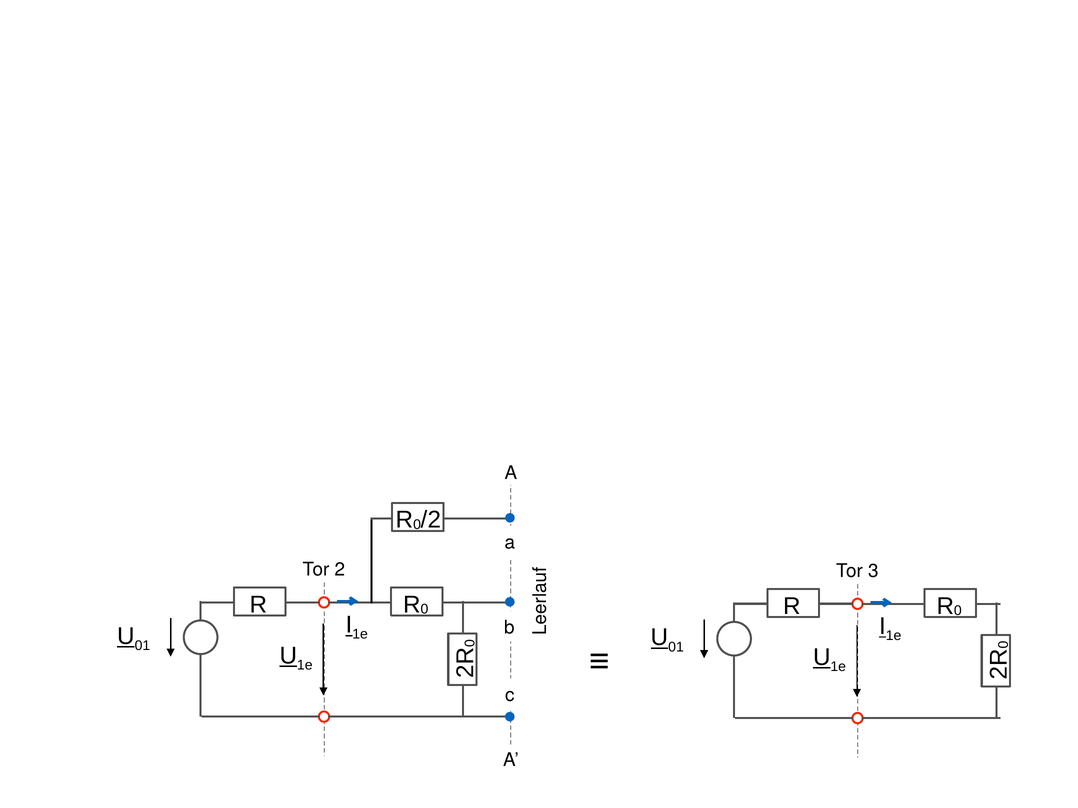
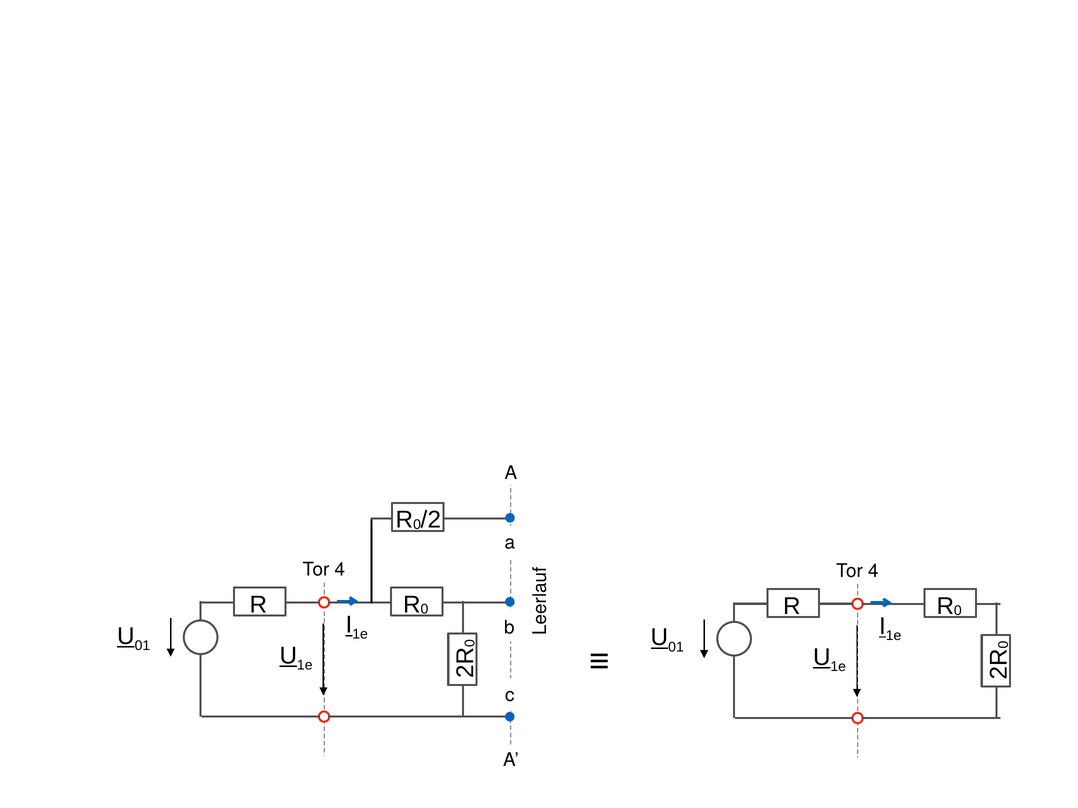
2 at (340, 570): 2 -> 4
3 at (873, 571): 3 -> 4
